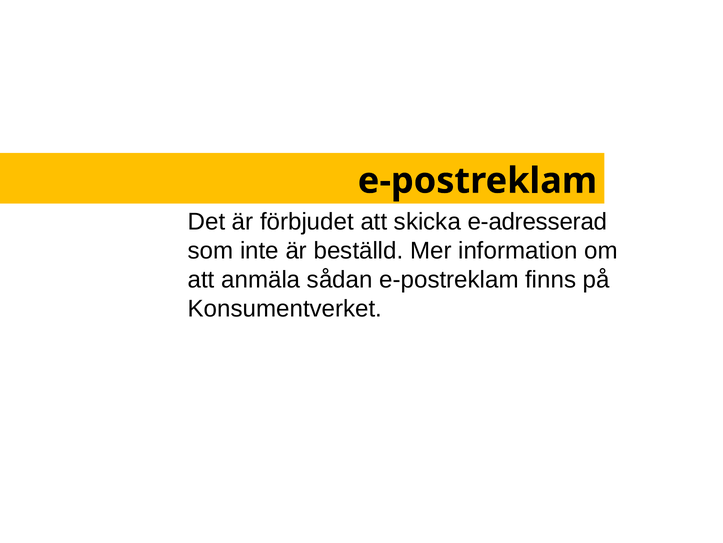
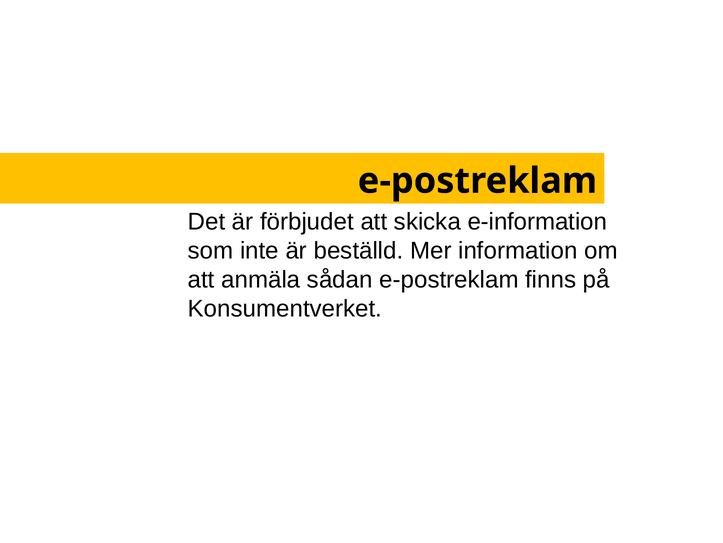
e-adresserad: e-adresserad -> e-information
